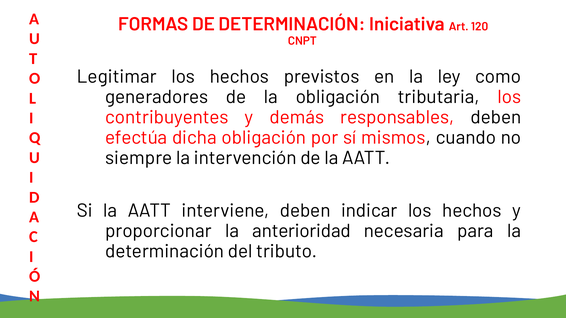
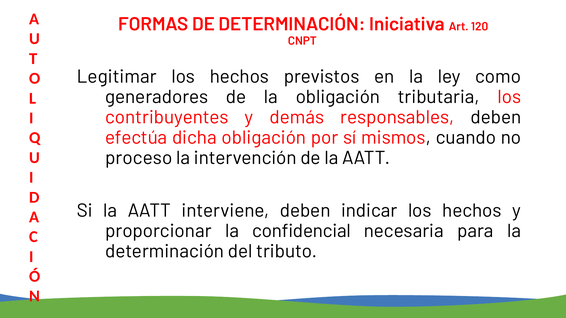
siempre: siempre -> proceso
anterioridad: anterioridad -> confidencial
